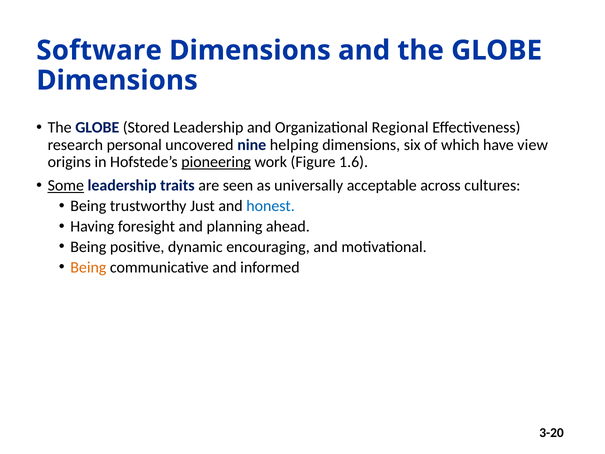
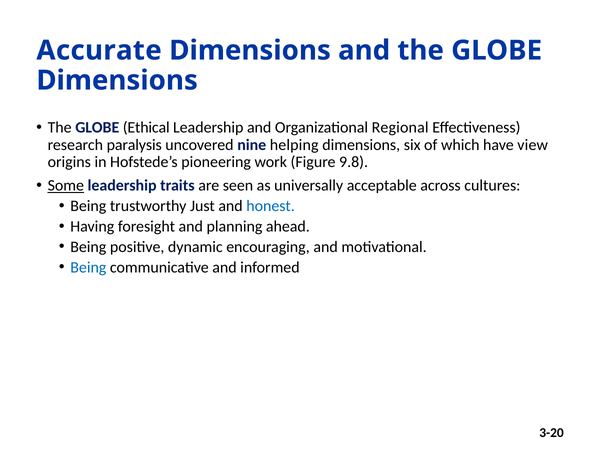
Software: Software -> Accurate
Stored: Stored -> Ethical
personal: personal -> paralysis
pioneering underline: present -> none
1.6: 1.6 -> 9.8
Being at (88, 267) colour: orange -> blue
